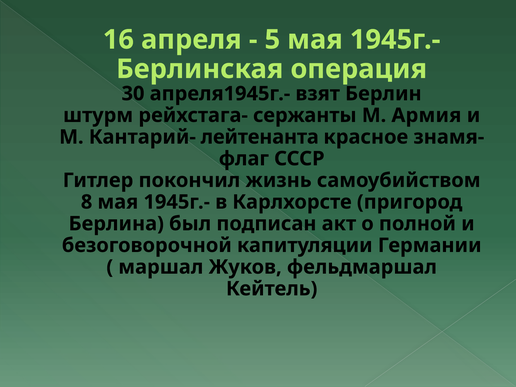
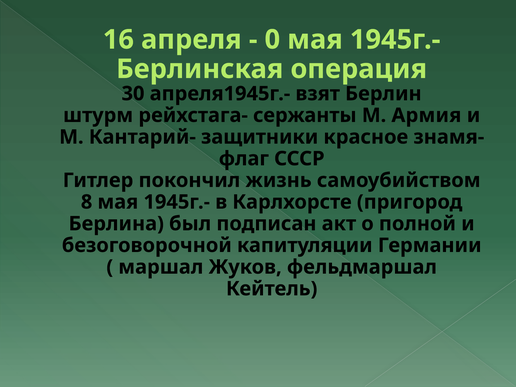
5: 5 -> 0
лейтенанта: лейтенанта -> защитники
